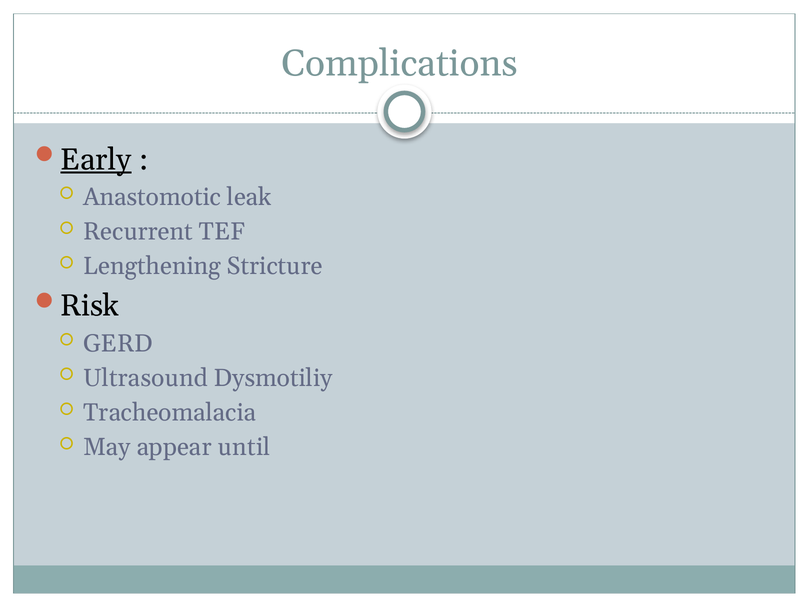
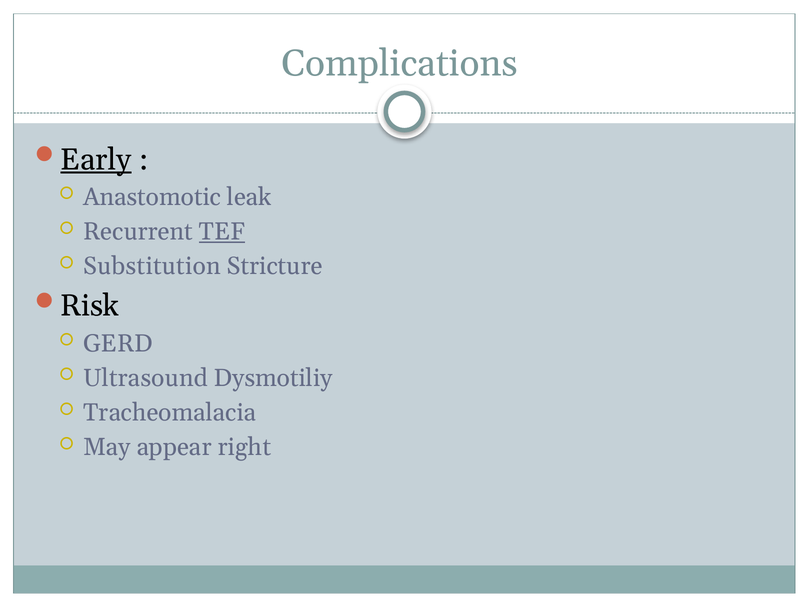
TEF underline: none -> present
Lengthening: Lengthening -> Substitution
until: until -> right
